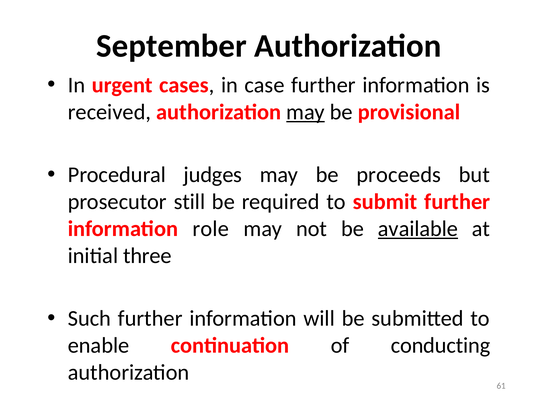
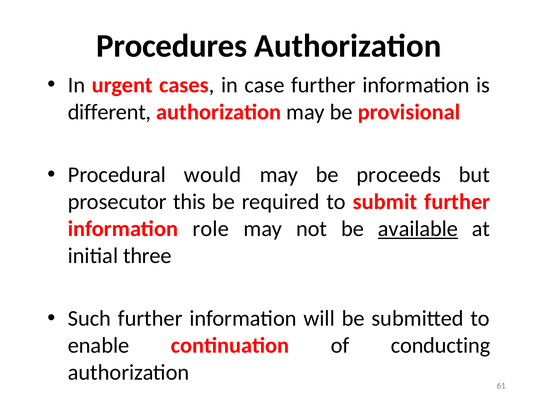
September: September -> Procedures
received: received -> different
may at (306, 112) underline: present -> none
judges: judges -> would
still: still -> this
